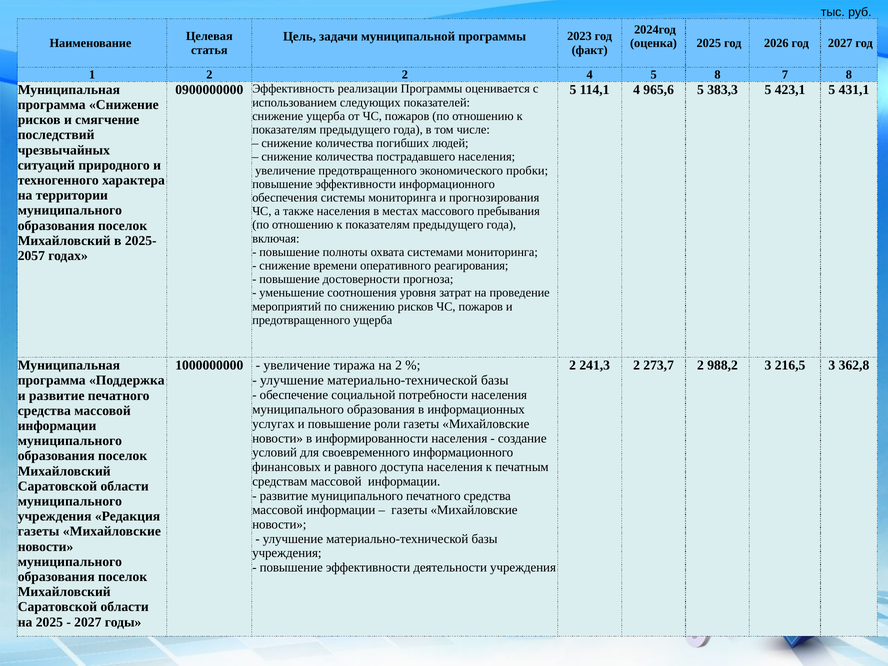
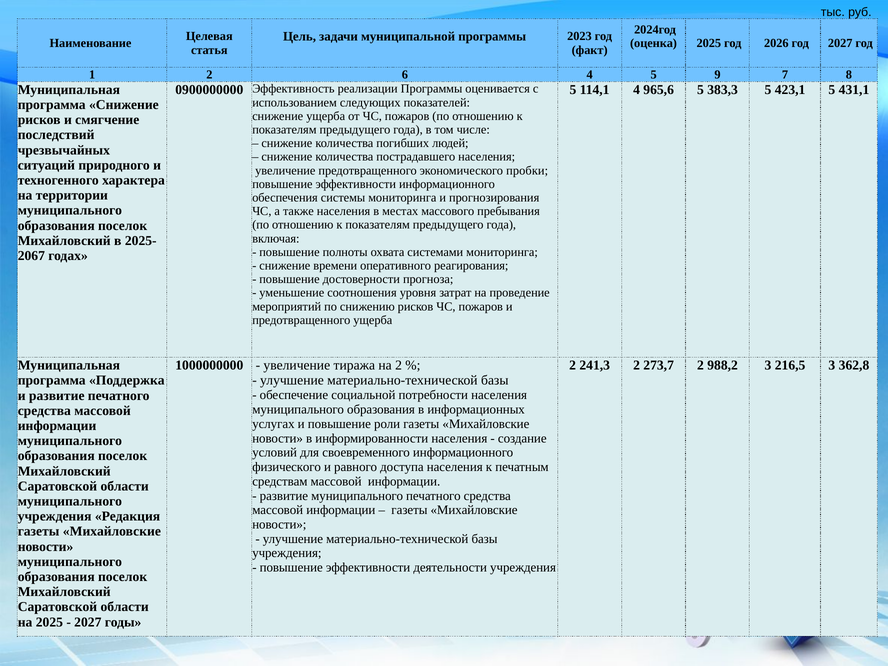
2 2: 2 -> 6
5 8: 8 -> 9
2057: 2057 -> 2067
финансовых: финансовых -> физического
